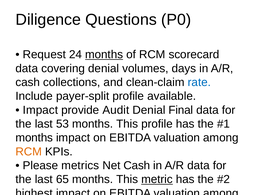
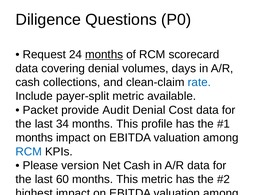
payer-split profile: profile -> metric
Impact at (40, 110): Impact -> Packet
Denial Final: Final -> Cost
53: 53 -> 34
RCM at (29, 152) colour: orange -> blue
metrics: metrics -> version
65: 65 -> 60
metric at (157, 179) underline: present -> none
